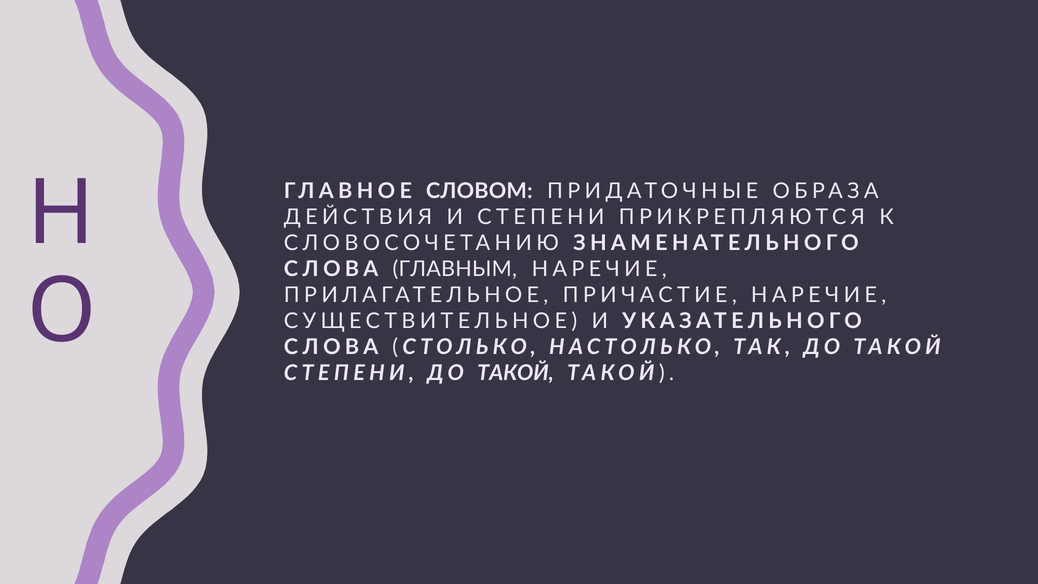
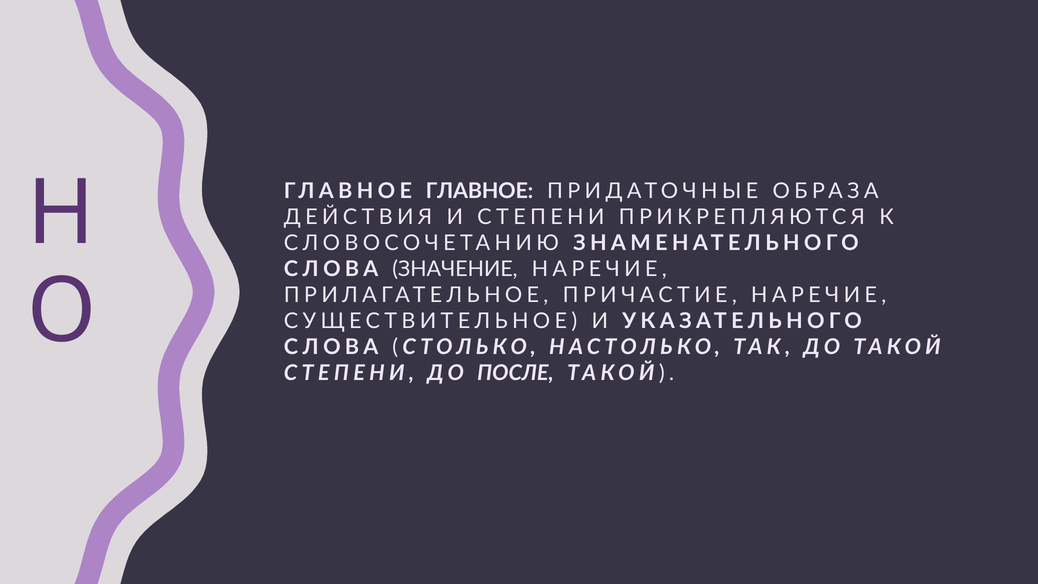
ГЛАВНОЕ СЛОВОМ: СЛОВОМ -> ГЛАВНОЕ
ГЛАВНЫМ: ГЛАВНЫМ -> ЗНАЧЕНИЕ
СТЕПЕНИ ДО ТАКОЙ: ТАКОЙ -> ПОСЛЕ
